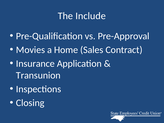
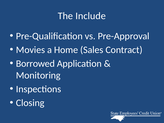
Insurance: Insurance -> Borrowed
Transunion: Transunion -> Monitoring
